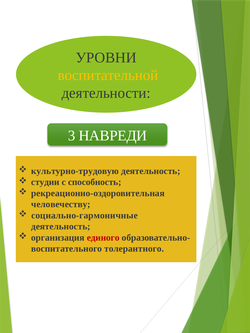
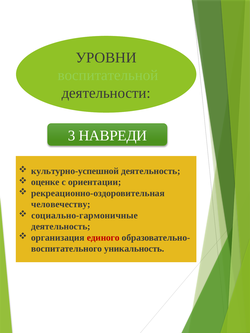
воспитательной colour: yellow -> light green
культурно-трудовую: культурно-трудовую -> культурно-успешной
студии: студии -> оценке
способность: способность -> ориентации
толерантного: толерантного -> уникальность
